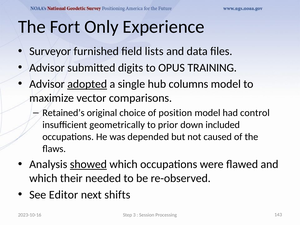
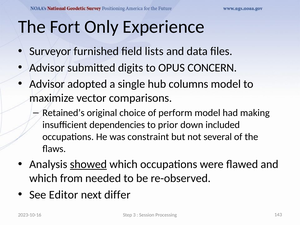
TRAINING: TRAINING -> CONCERN
adopted underline: present -> none
position: position -> perform
control: control -> making
geometrically: geometrically -> dependencies
depended: depended -> constraint
caused: caused -> several
their: their -> from
shifts: shifts -> differ
